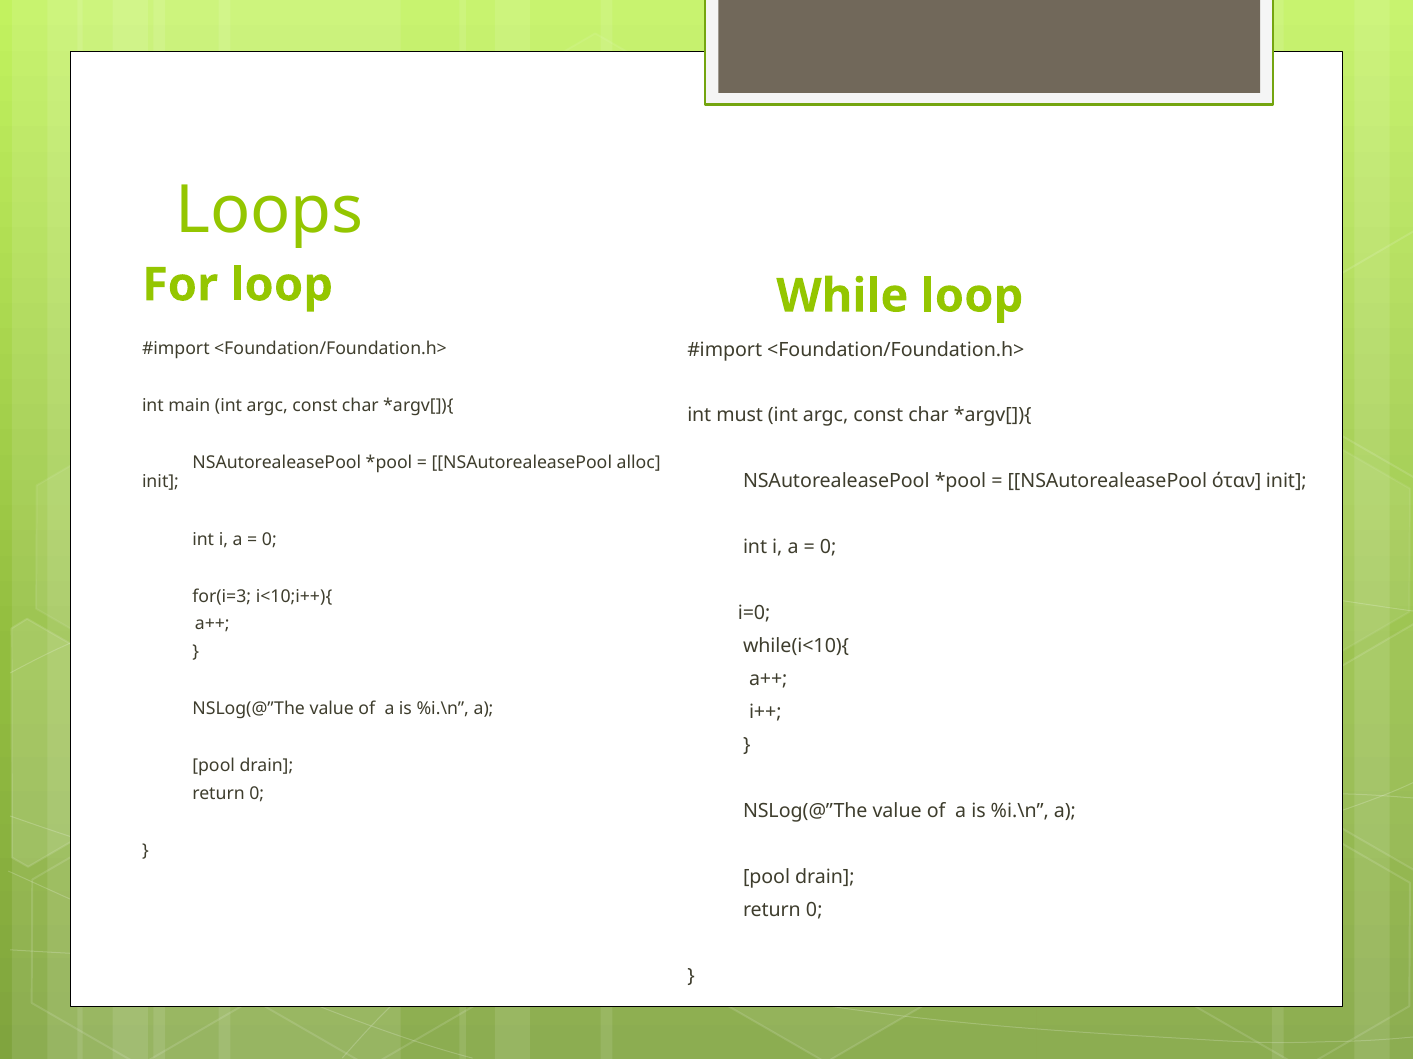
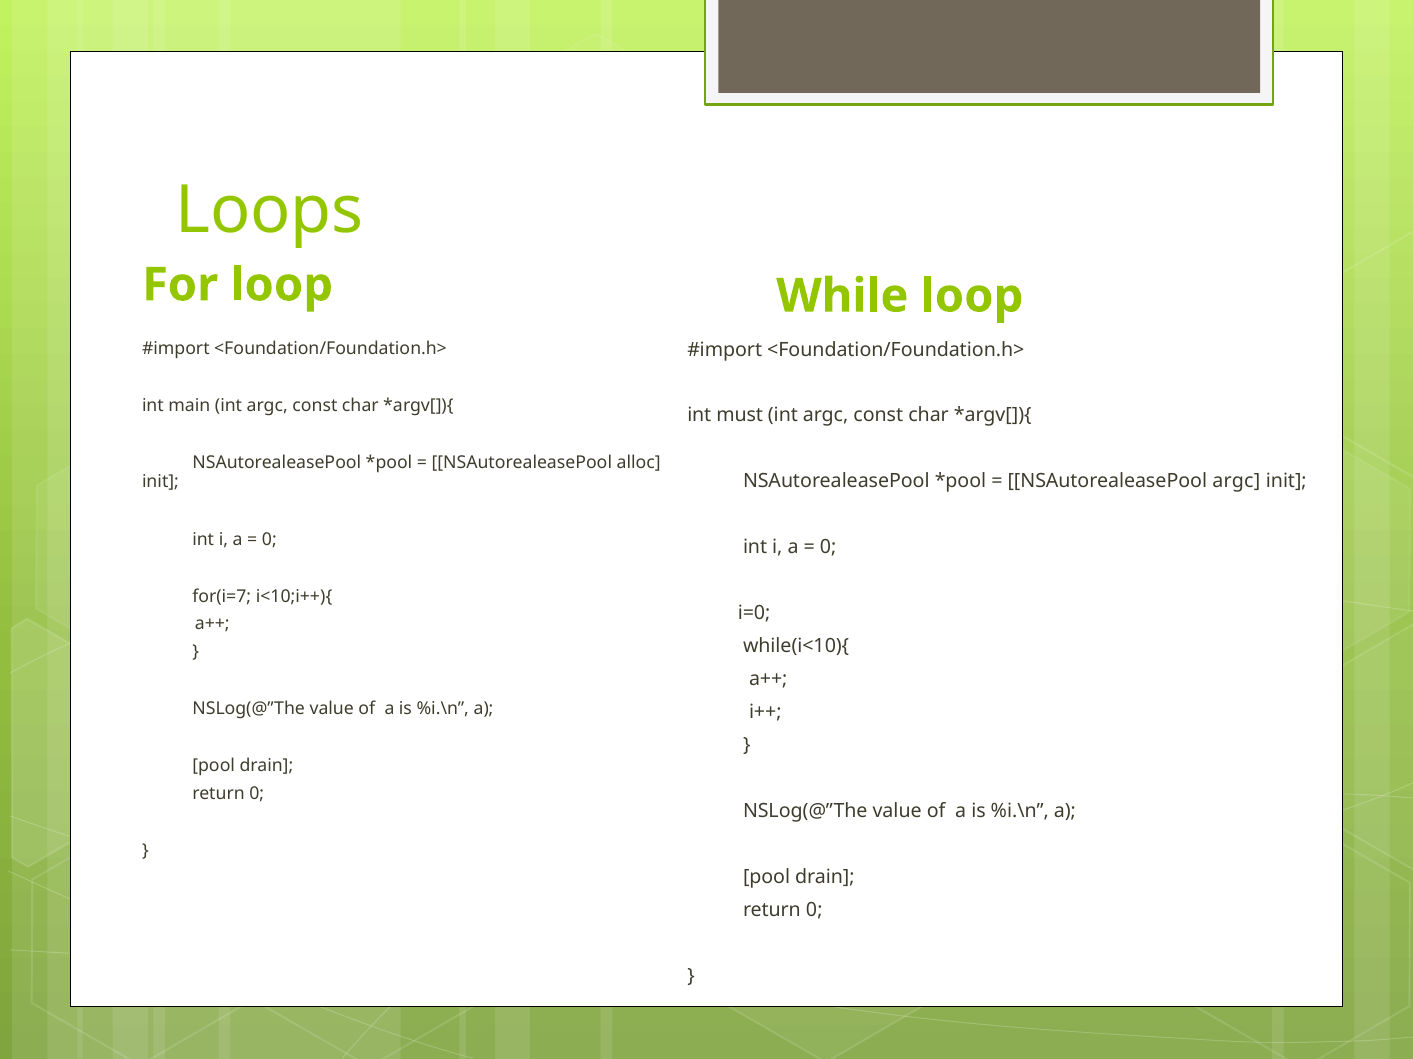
NSAutorealeasePool όταν: όταν -> argc
for(i=3: for(i=3 -> for(i=7
